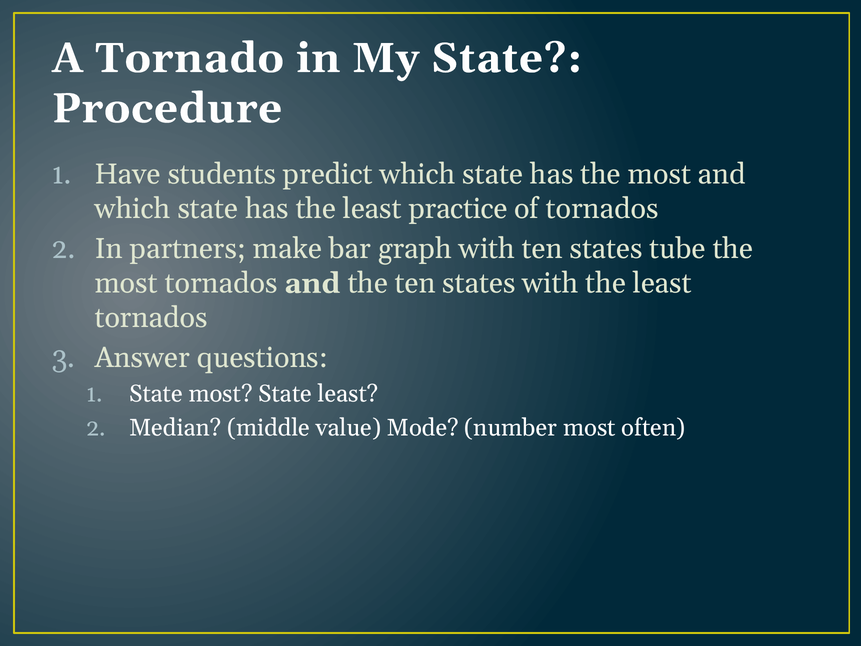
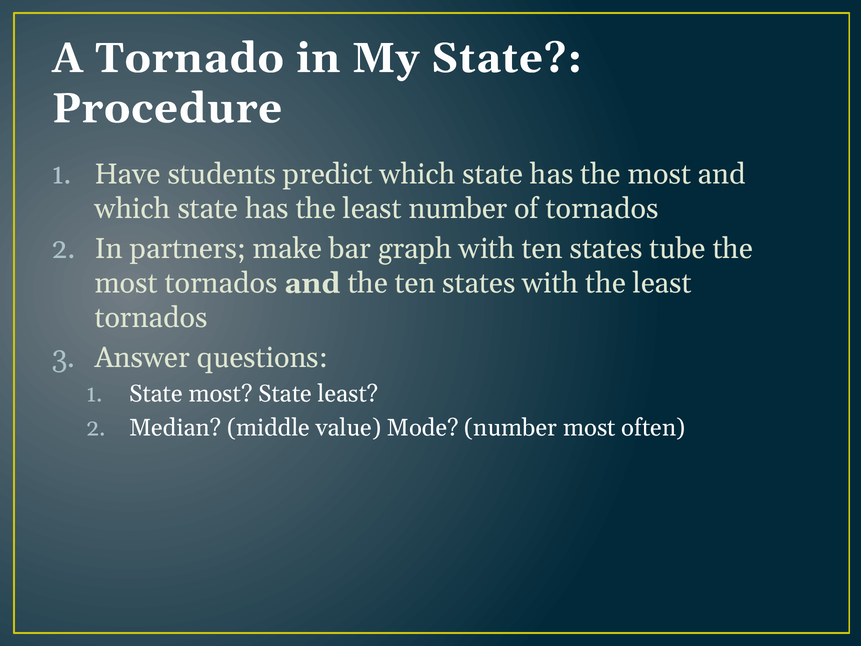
least practice: practice -> number
